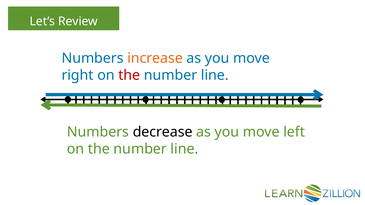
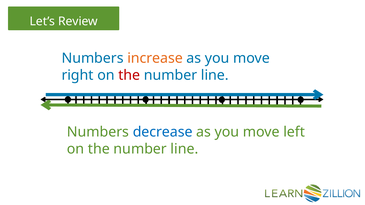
decrease colour: black -> blue
